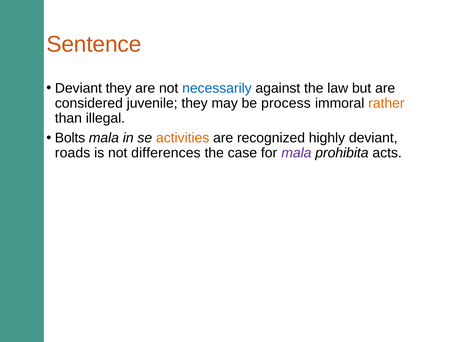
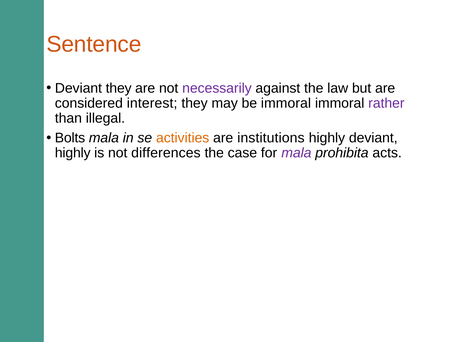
necessarily colour: blue -> purple
juvenile: juvenile -> interest
be process: process -> immoral
rather colour: orange -> purple
recognized: recognized -> institutions
roads at (73, 153): roads -> highly
